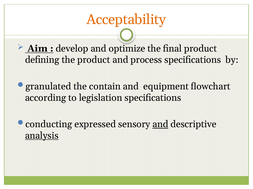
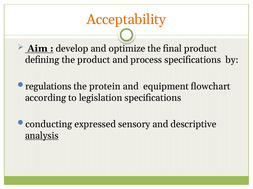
granulated: granulated -> regulations
contain: contain -> protein
and at (160, 125) underline: present -> none
